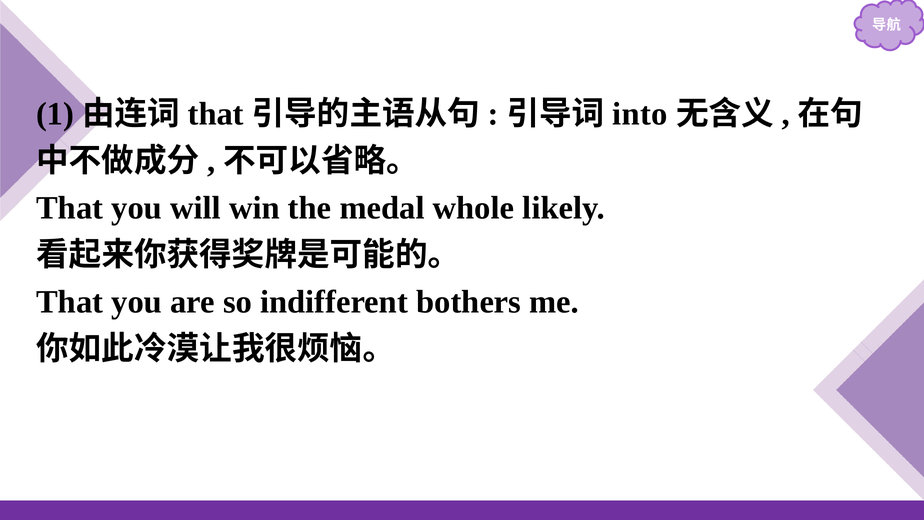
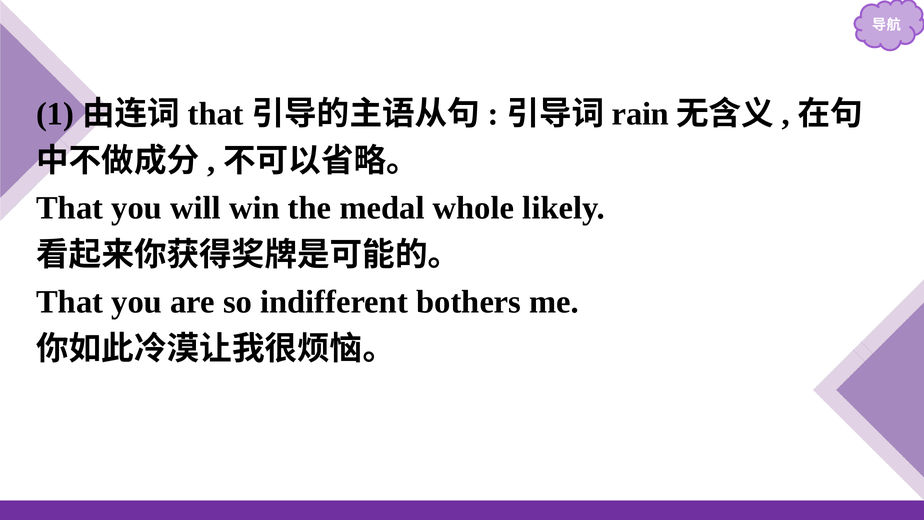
into: into -> rain
